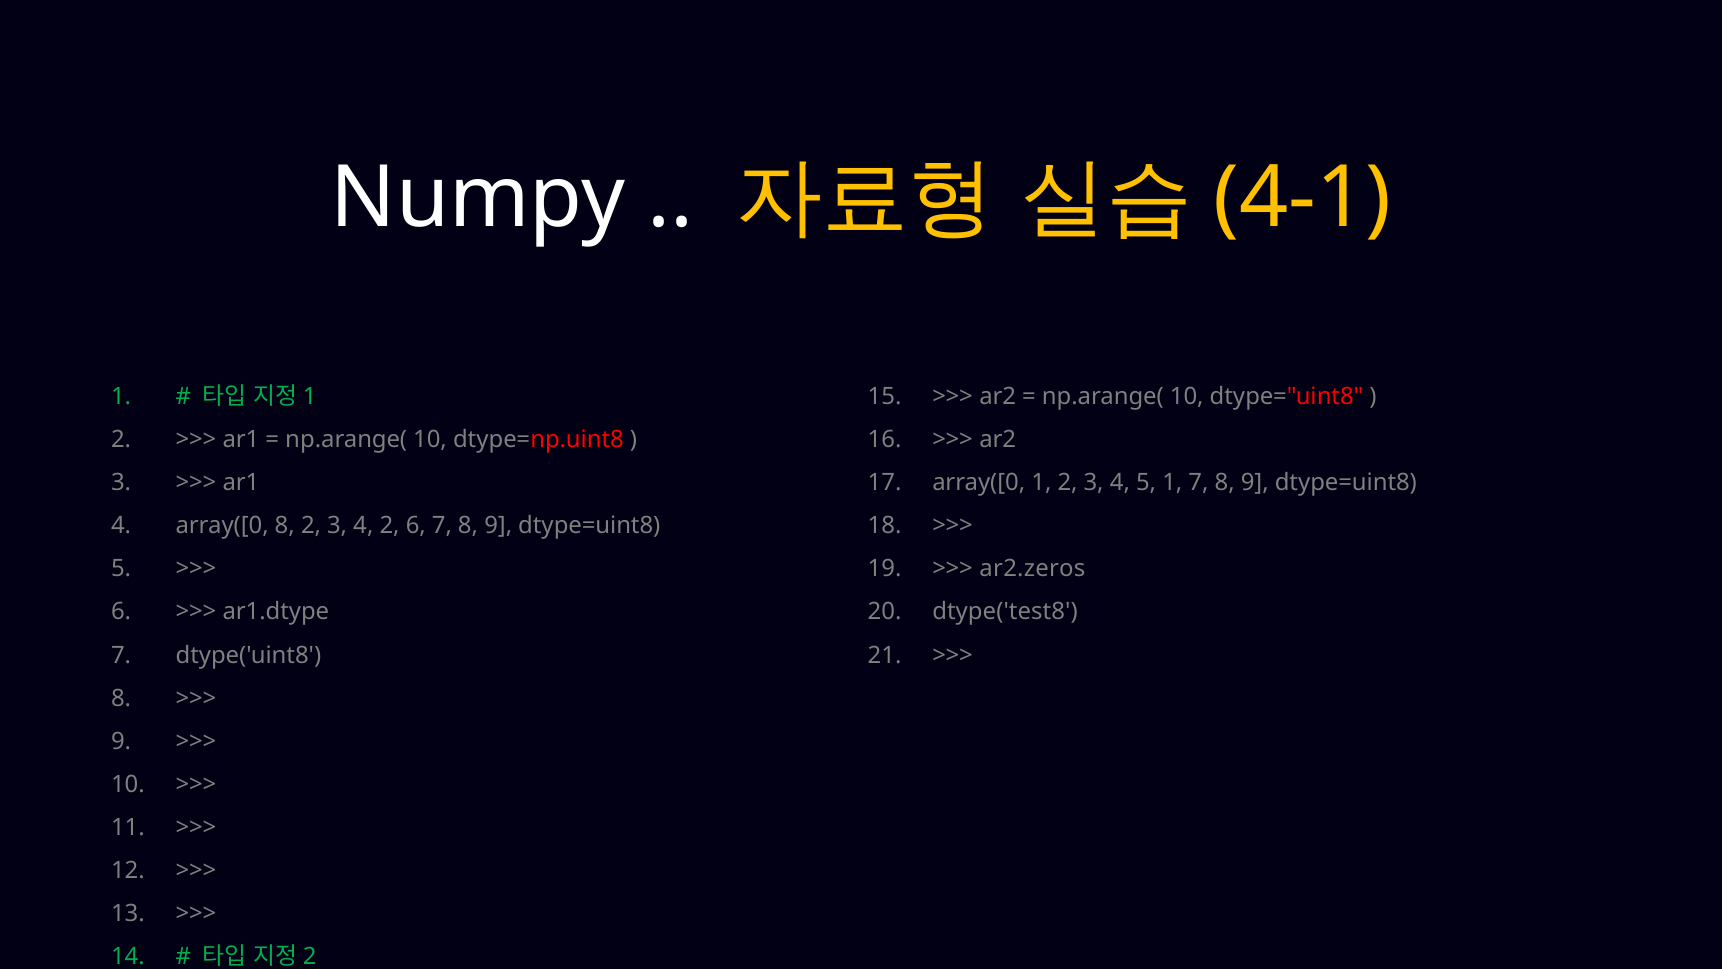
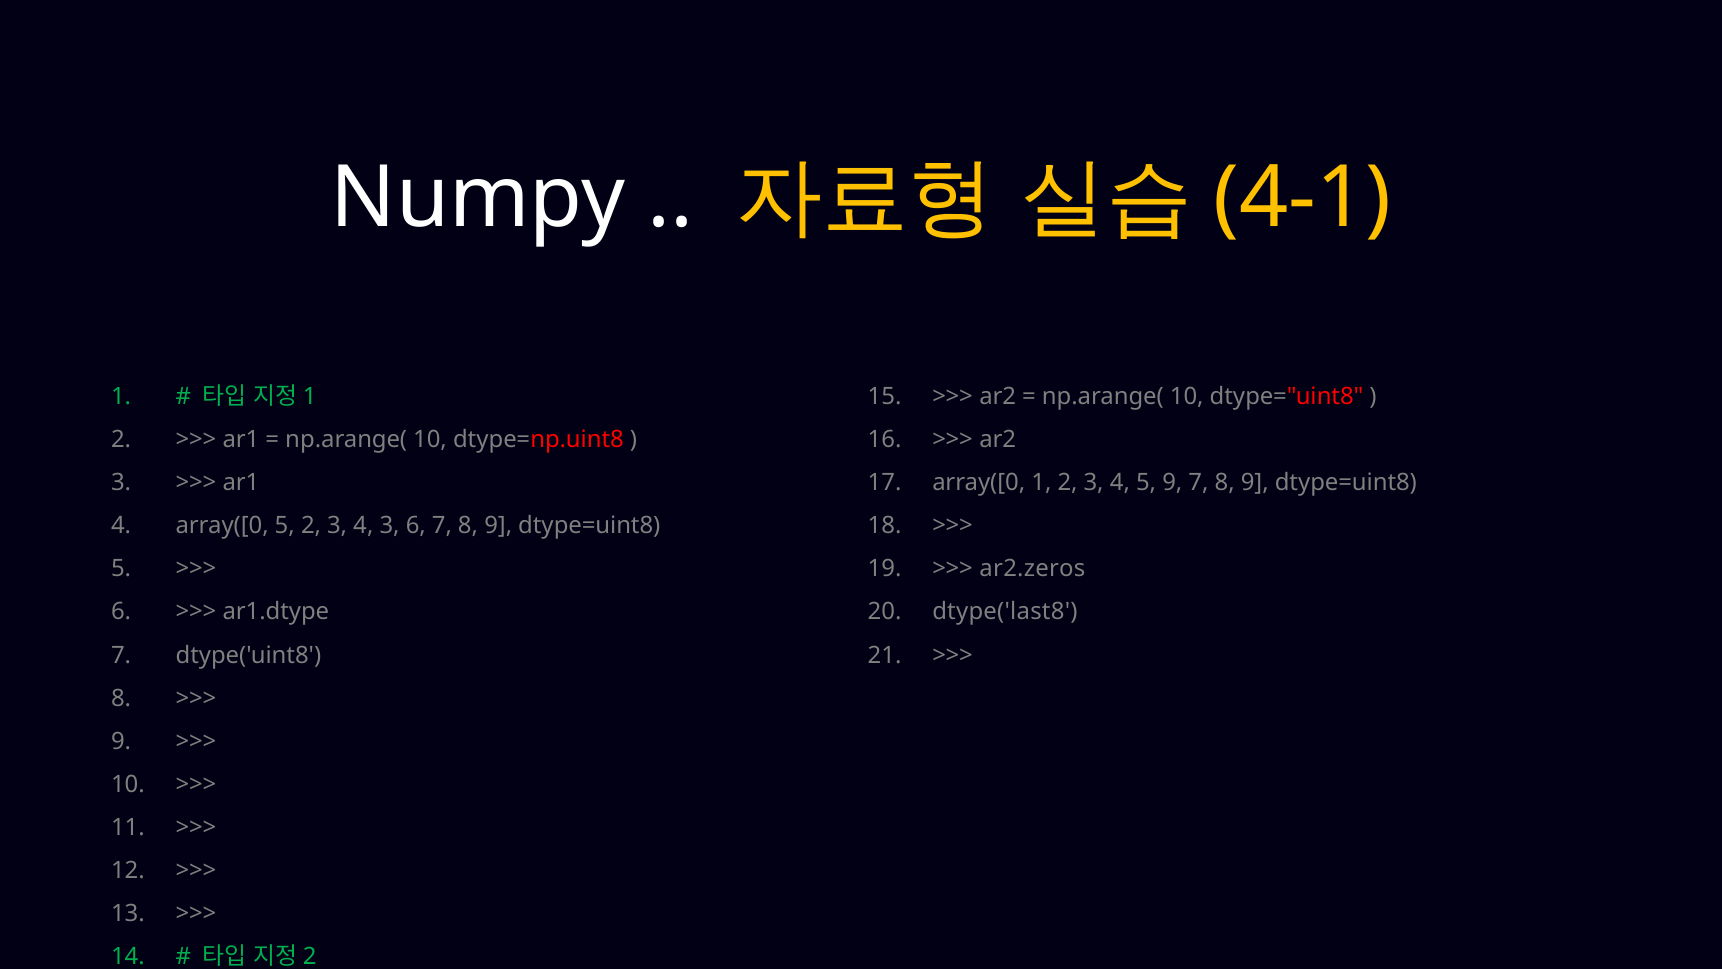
5 1: 1 -> 9
array([0 8: 8 -> 5
4 2: 2 -> 3
dtype('test8: dtype('test8 -> dtype('last8
